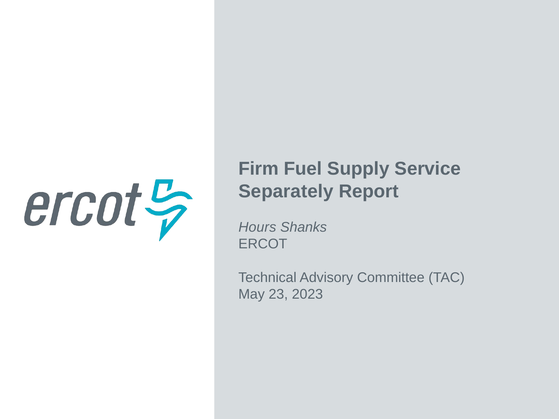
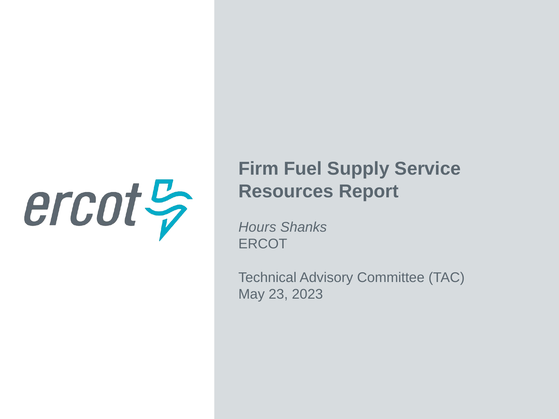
Separately: Separately -> Resources
